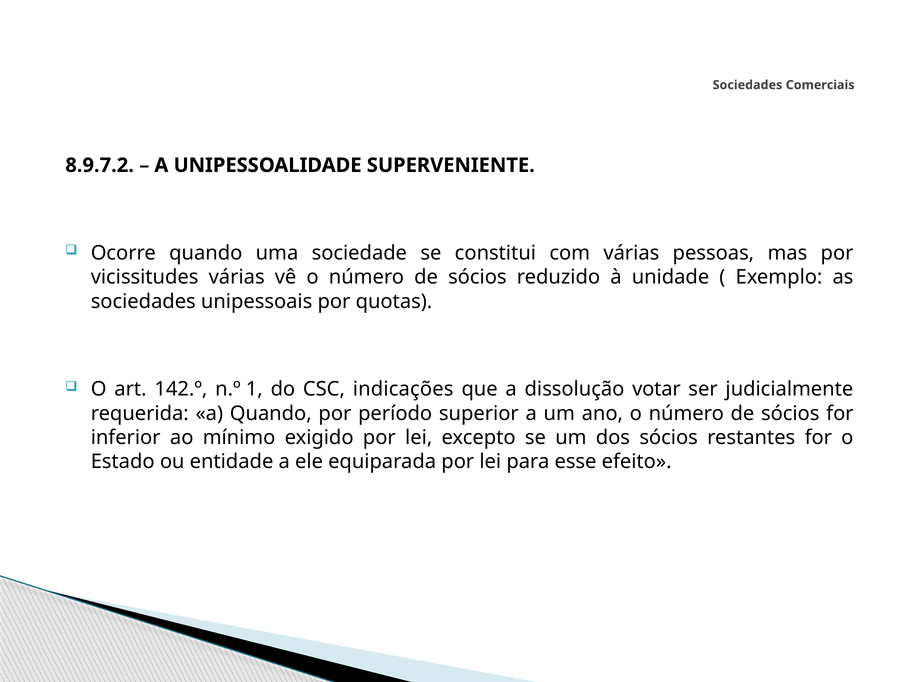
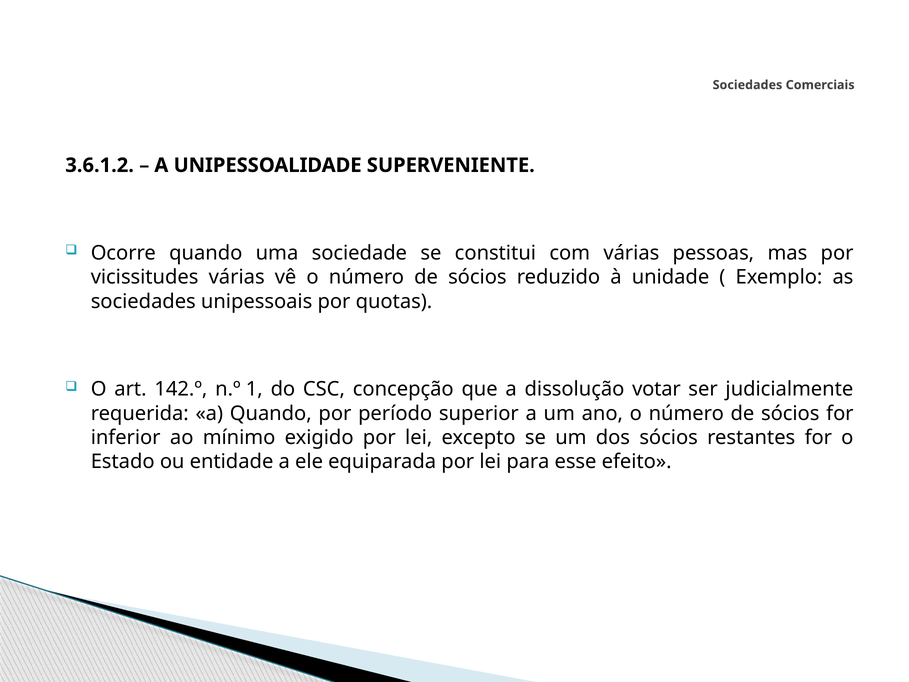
8.9.7.2: 8.9.7.2 -> 3.6.1.2
indicações: indicações -> concepção
